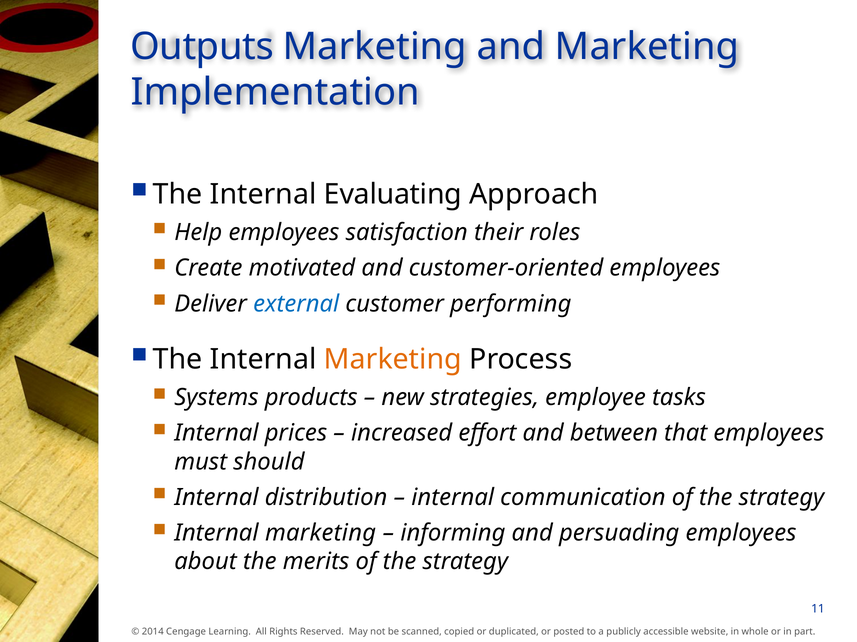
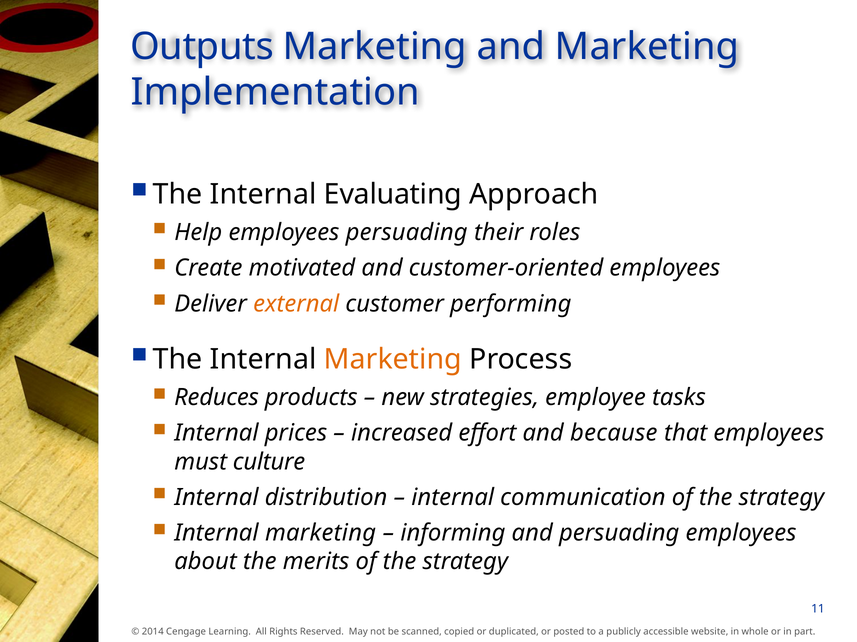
employees satisfaction: satisfaction -> persuading
external colour: blue -> orange
Systems: Systems -> Reduces
between: between -> because
should: should -> culture
